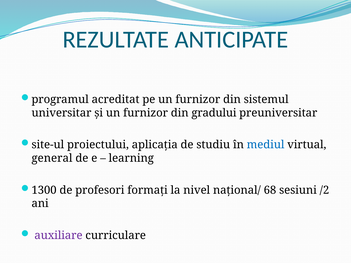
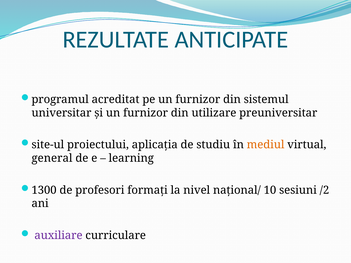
gradului: gradului -> utilizare
mediul colour: blue -> orange
68: 68 -> 10
